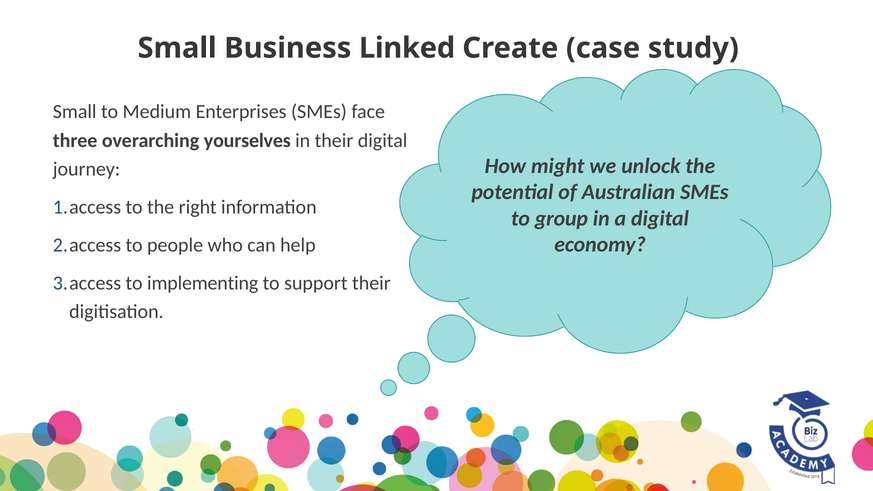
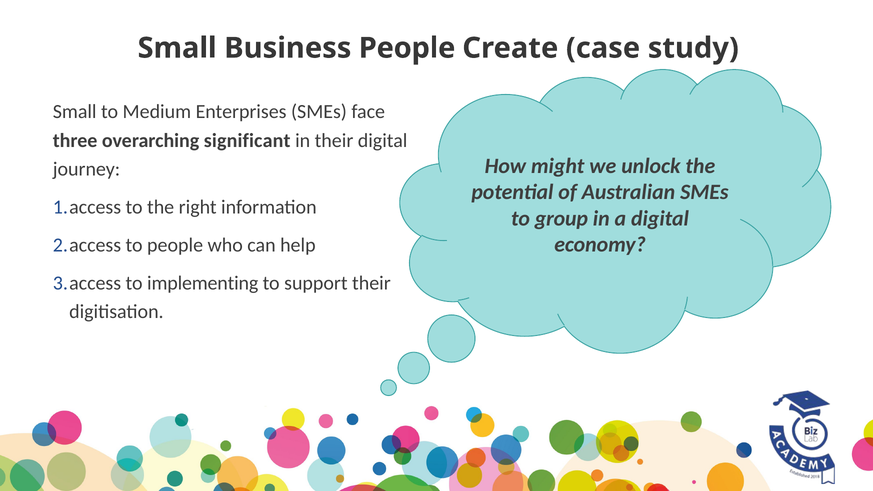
Business Linked: Linked -> People
yourselves: yourselves -> significant
